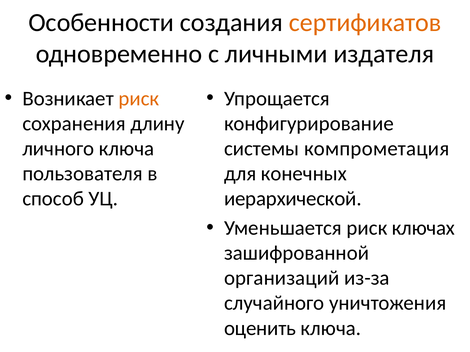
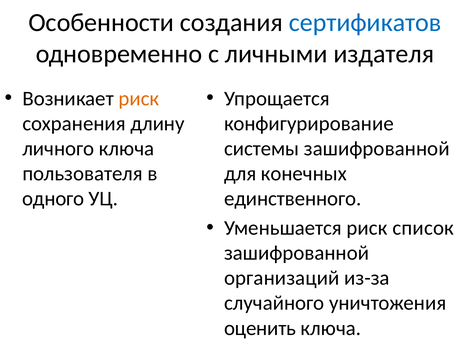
сертификатов colour: orange -> blue
системы компрометация: компрометация -> зашифрованной
способ: способ -> одного
иерархической: иерархической -> единственного
ключах: ключах -> список
